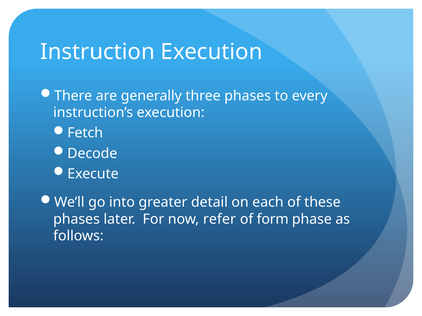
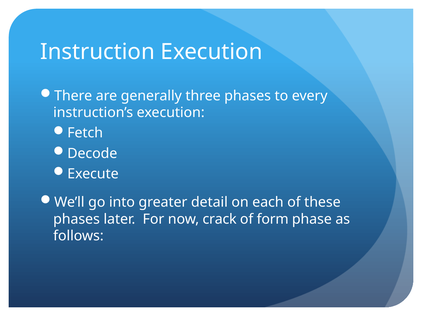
refer: refer -> crack
